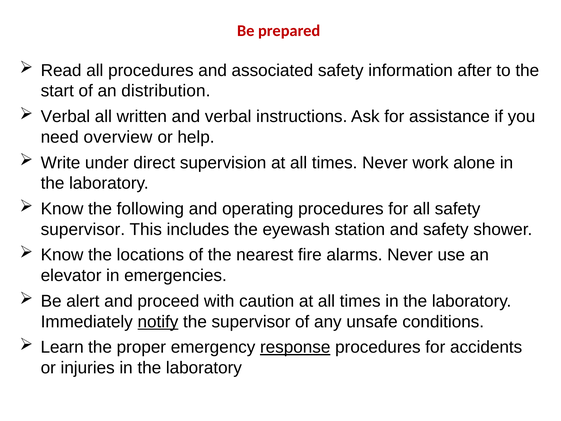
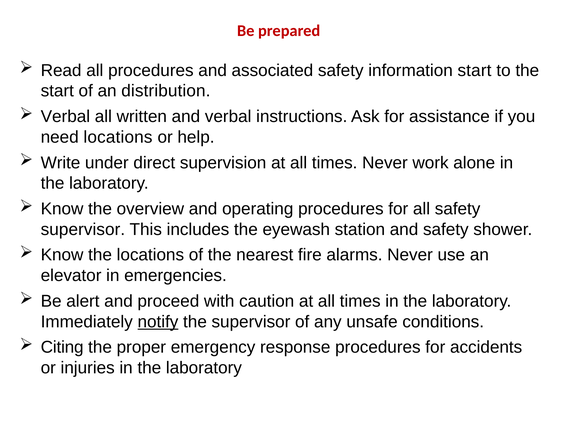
information after: after -> start
need overview: overview -> locations
following: following -> overview
Learn: Learn -> Citing
response underline: present -> none
